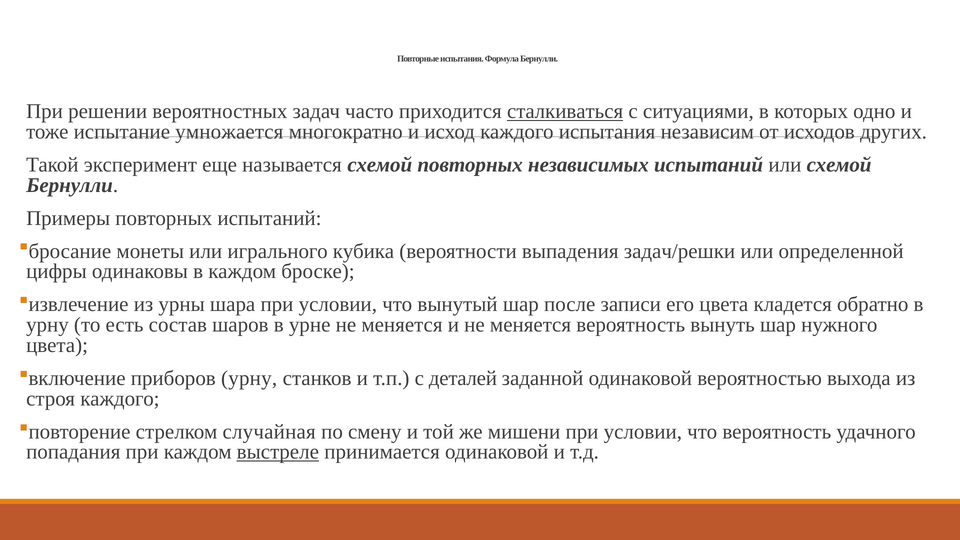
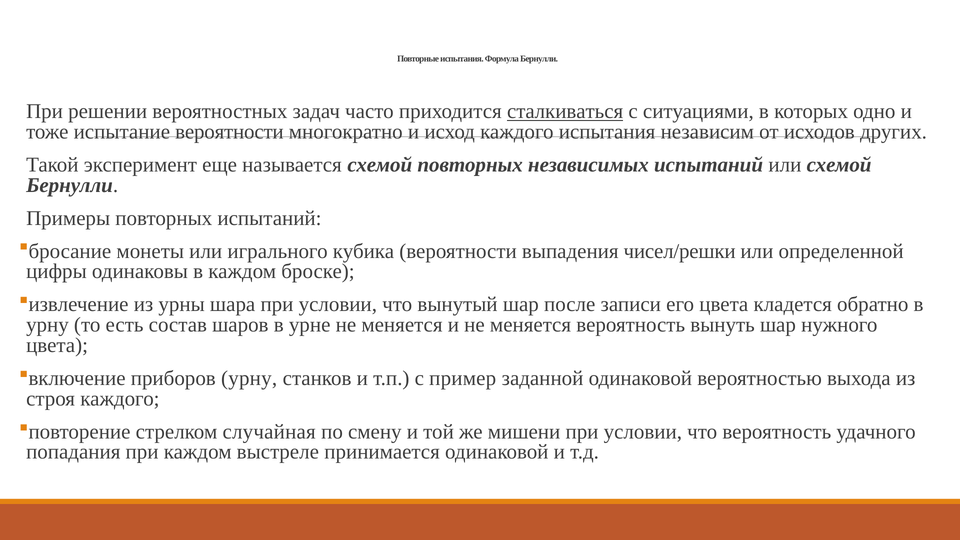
испытание умножается: умножается -> вероятности
задач/решки: задач/решки -> чисел/решки
деталей: деталей -> пример
выстреле underline: present -> none
